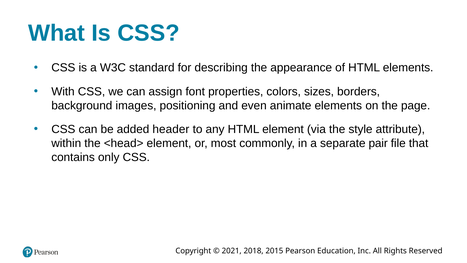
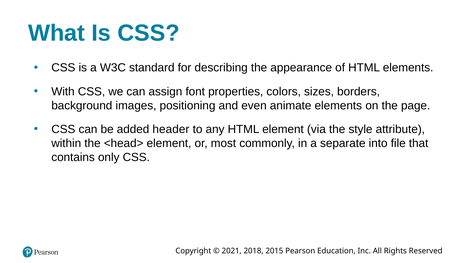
pair: pair -> into
